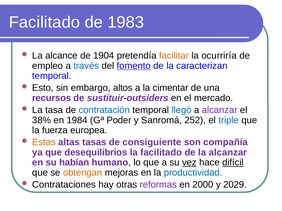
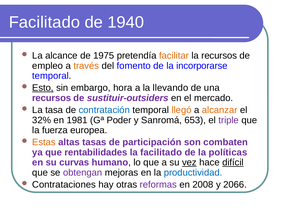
1983: 1983 -> 1940
1904: 1904 -> 1975
la ocurriría: ocurriría -> recursos
través colour: blue -> orange
fomento underline: present -> none
caracterizan: caracterizan -> incorporarse
Esto underline: none -> present
altos: altos -> hora
cimentar: cimentar -> llevando
llegó colour: blue -> orange
alcanzar at (220, 110) colour: purple -> orange
38%: 38% -> 32%
1984: 1984 -> 1981
252: 252 -> 653
triple colour: blue -> purple
consiguiente: consiguiente -> participación
compañía: compañía -> combaten
desequilibrios: desequilibrios -> rentabilidades
la alcanzar: alcanzar -> políticas
habían: habían -> curvas
obtengan colour: orange -> purple
2000: 2000 -> 2008
2029: 2029 -> 2066
